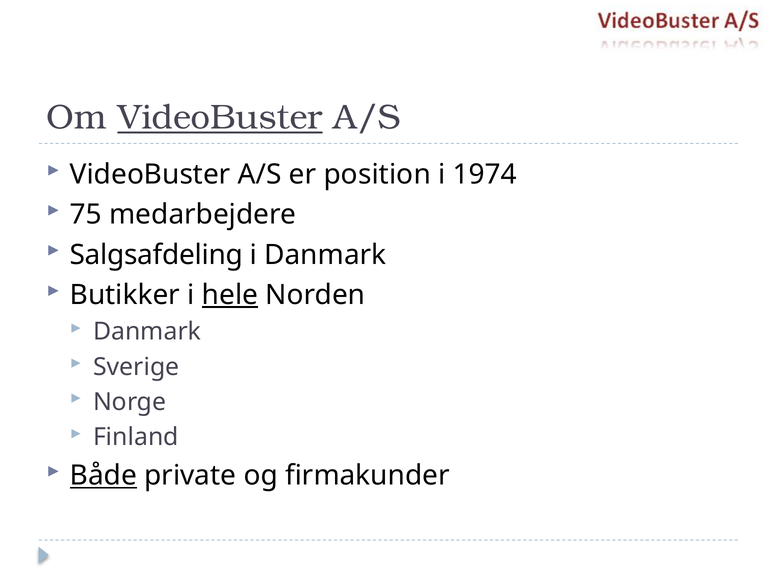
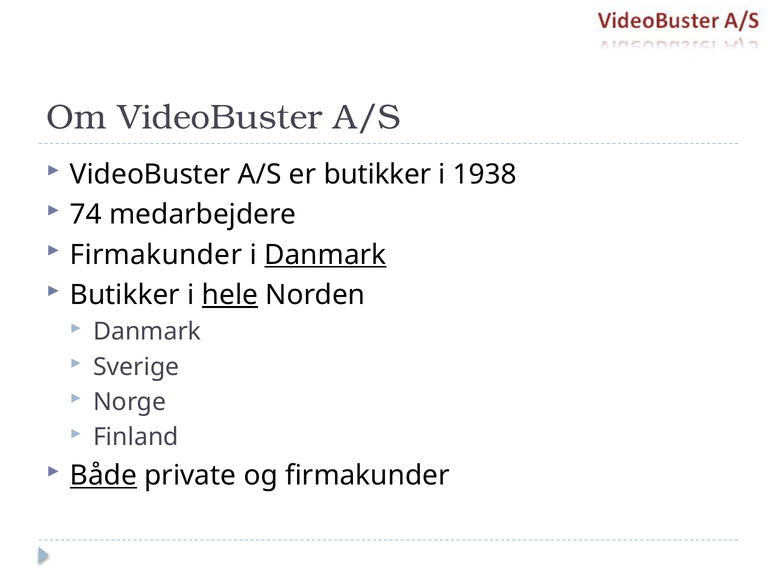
VideoBuster at (220, 117) underline: present -> none
er position: position -> butikker
1974: 1974 -> 1938
75: 75 -> 74
Salgsafdeling at (156, 255): Salgsafdeling -> Firmakunder
Danmark at (325, 255) underline: none -> present
